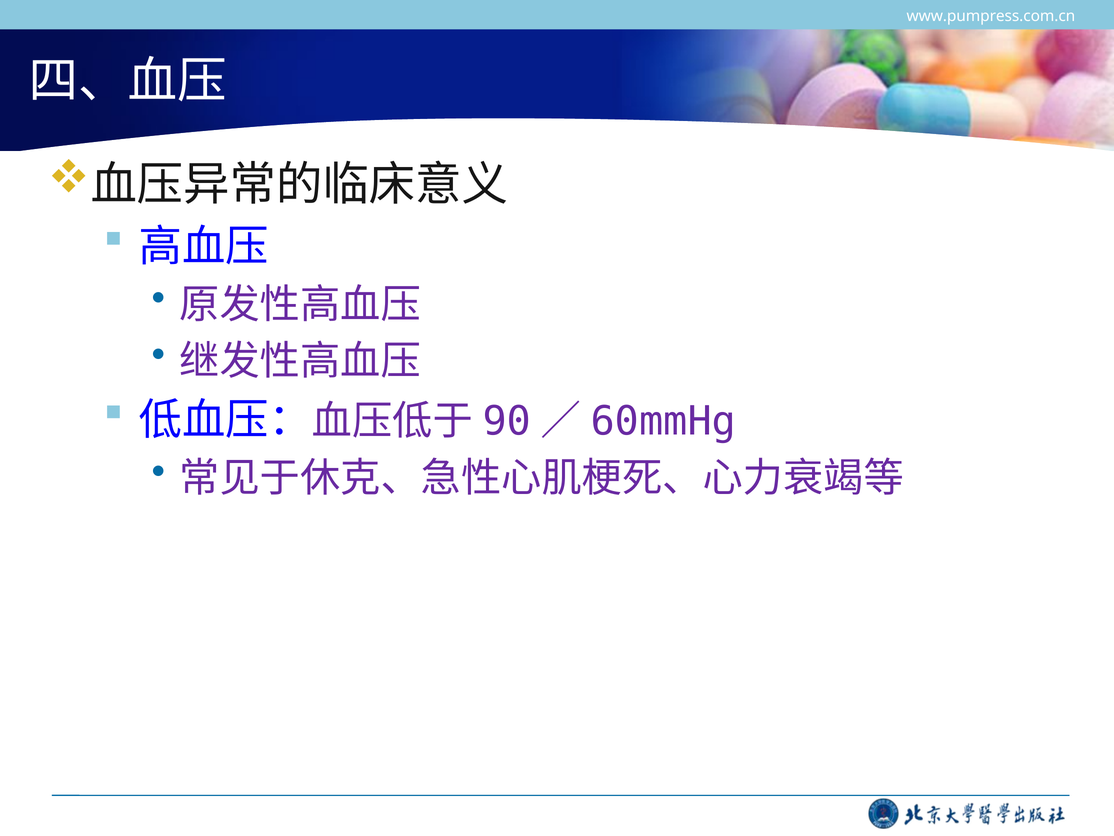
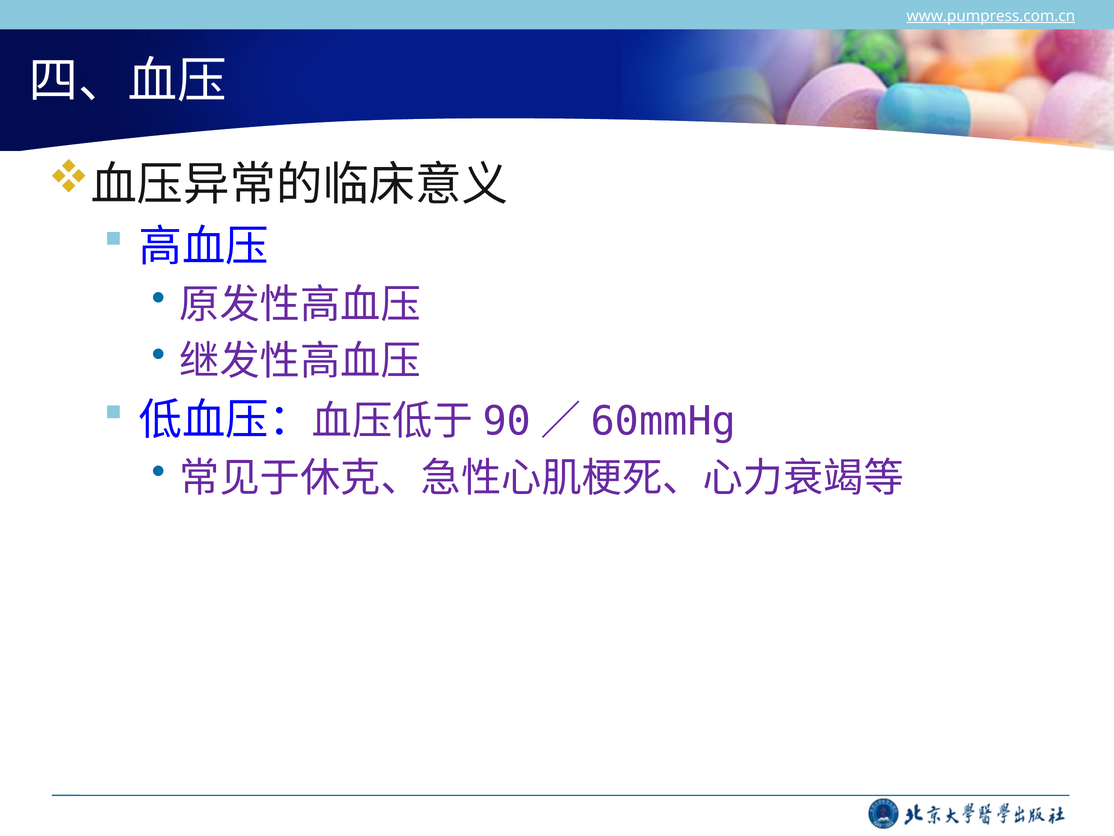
www.pumpress.com.cn underline: none -> present
